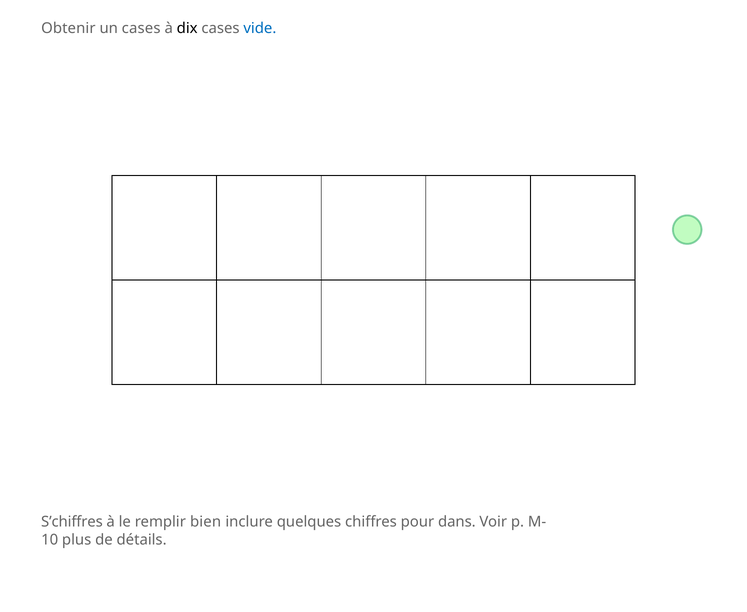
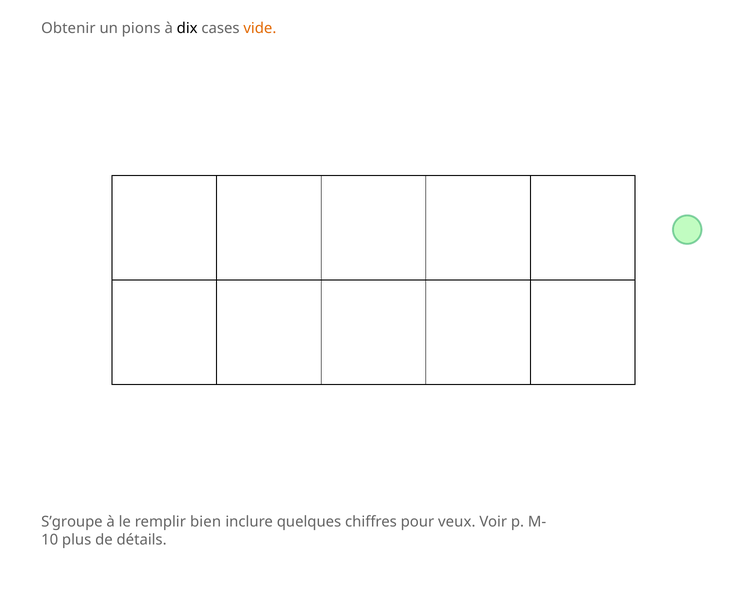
un cases: cases -> pions
vide colour: blue -> orange
S’chiffres: S’chiffres -> S’groupe
dans: dans -> veux
